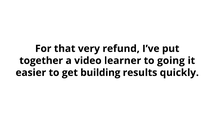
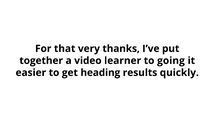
refund: refund -> thanks
building: building -> heading
